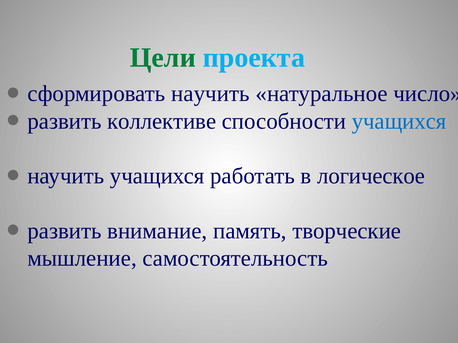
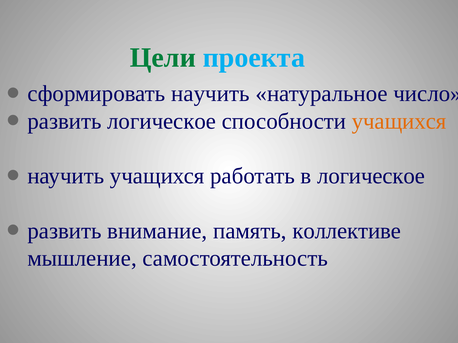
развить коллективе: коллективе -> логическое
учащихся at (399, 121) colour: blue -> orange
творческие: творческие -> коллективе
